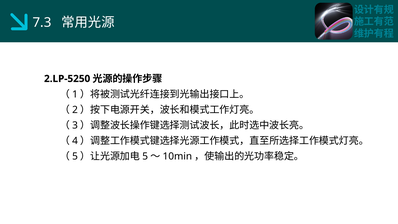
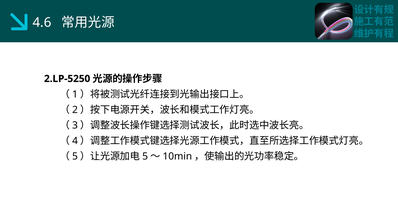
7.3: 7.3 -> 4.6
